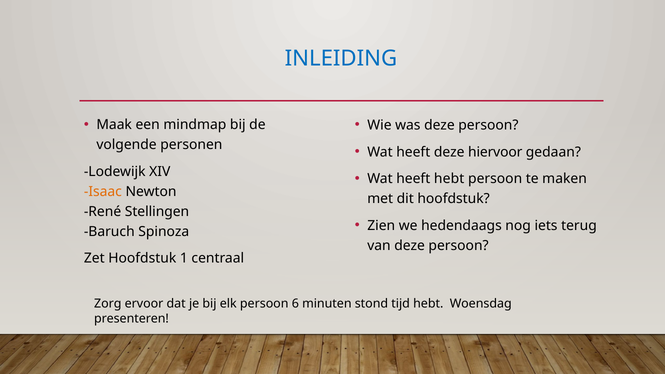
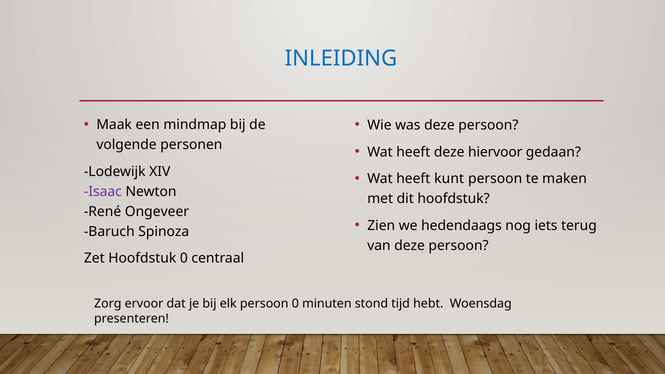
heeft hebt: hebt -> kunt
Isaac colour: orange -> purple
Stellingen: Stellingen -> Ongeveer
Hoofdstuk 1: 1 -> 0
persoon 6: 6 -> 0
